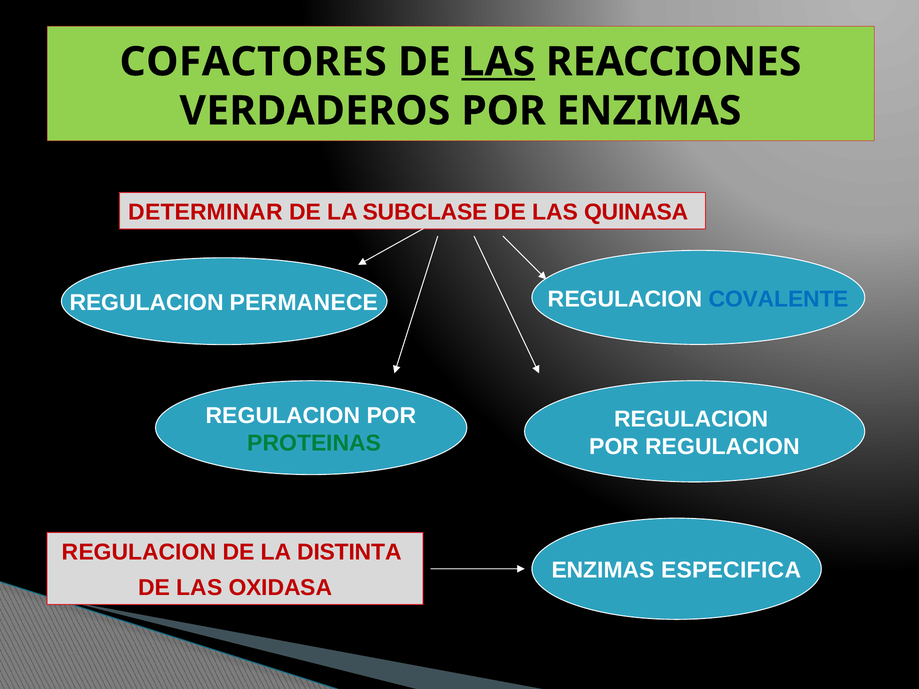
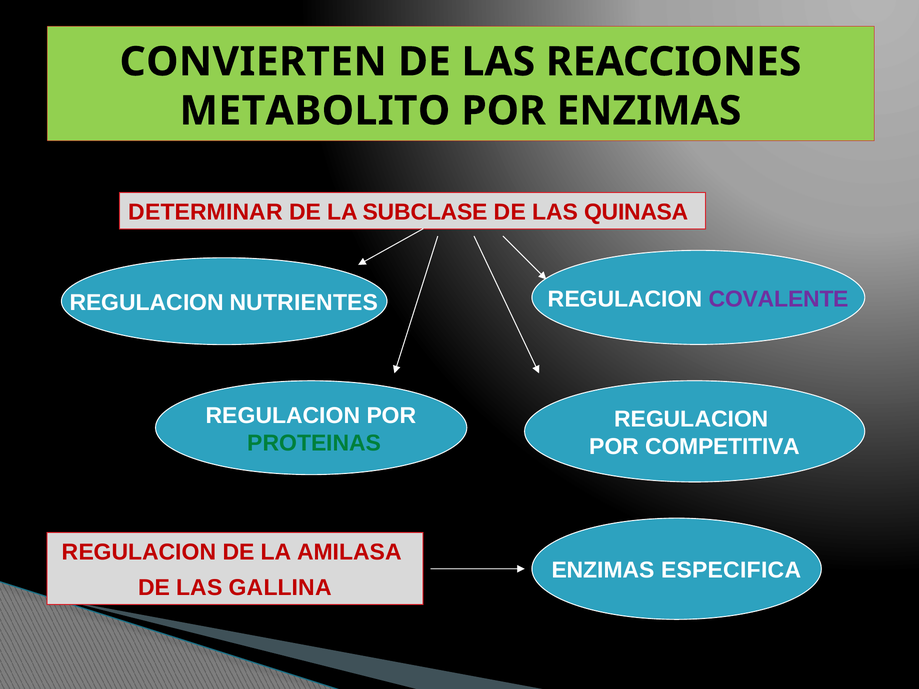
COFACTORES: COFACTORES -> CONVIERTEN
LAS at (498, 62) underline: present -> none
VERDADEROS: VERDADEROS -> METABOLITO
PERMANECE: PERMANECE -> NUTRIENTES
COVALENTE colour: blue -> purple
POR REGULACION: REGULACION -> COMPETITIVA
DISTINTA: DISTINTA -> AMILASA
OXIDASA: OXIDASA -> GALLINA
